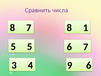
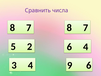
1 at (86, 28): 1 -> 7
5 5: 5 -> 2
6 7: 7 -> 4
